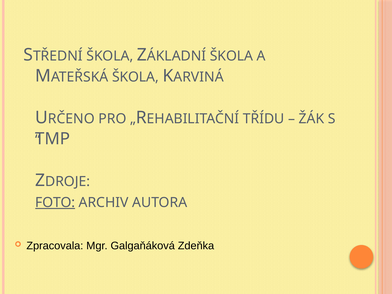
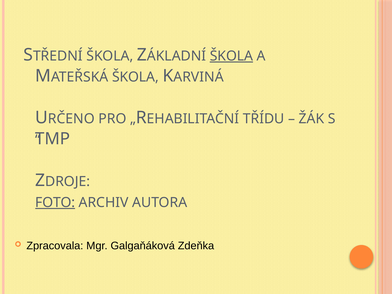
ŠKOLA at (231, 56) underline: none -> present
